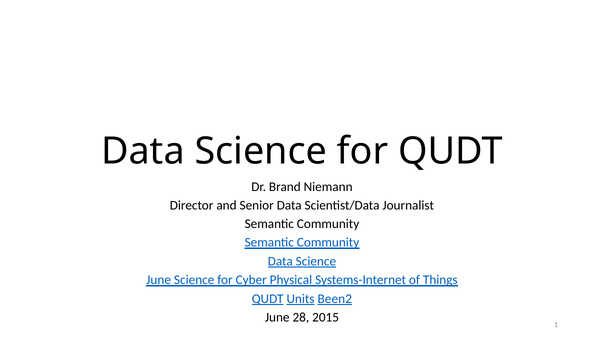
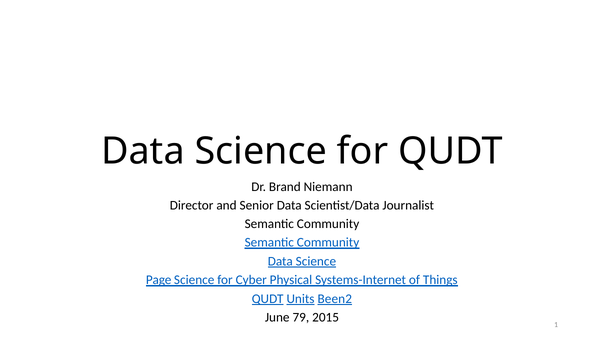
June at (159, 280): June -> Page
28: 28 -> 79
